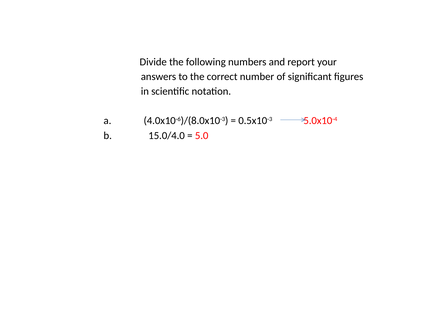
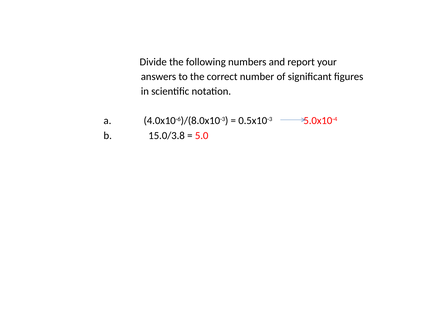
15.0/4.0: 15.0/4.0 -> 15.0/3.8
